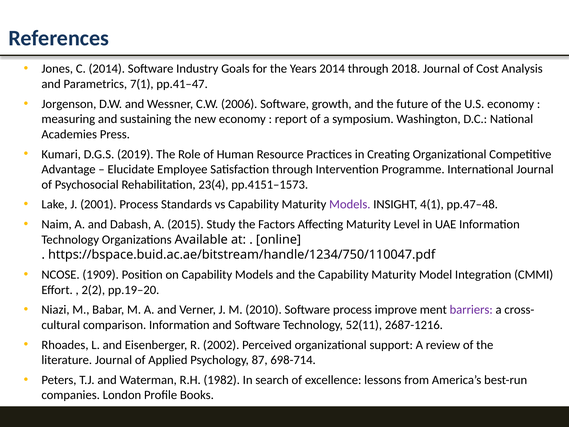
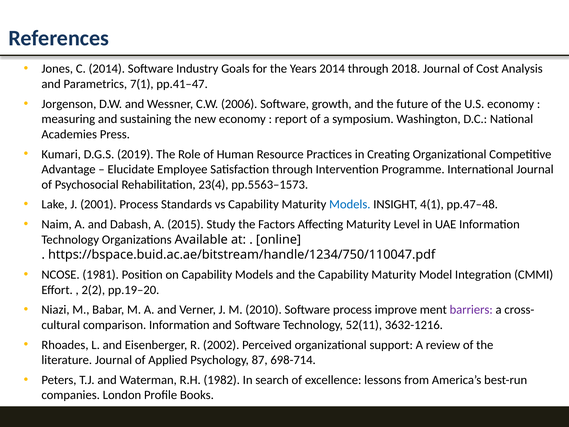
pp.4151–1573: pp.4151–1573 -> pp.5563–1573
Models at (350, 204) colour: purple -> blue
1909: 1909 -> 1981
2687-1216: 2687-1216 -> 3632-1216
